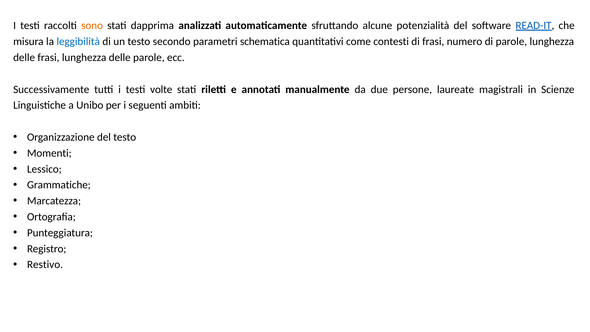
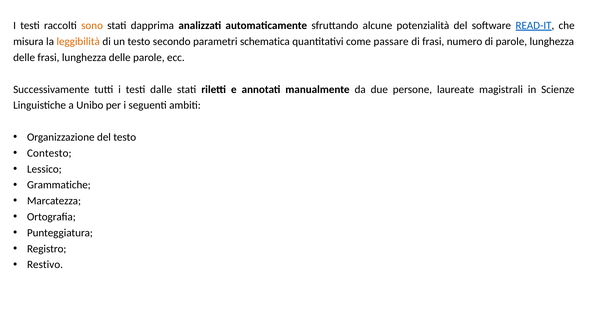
leggibilità colour: blue -> orange
contesti: contesti -> passare
volte: volte -> dalle
Momenti: Momenti -> Contesto
